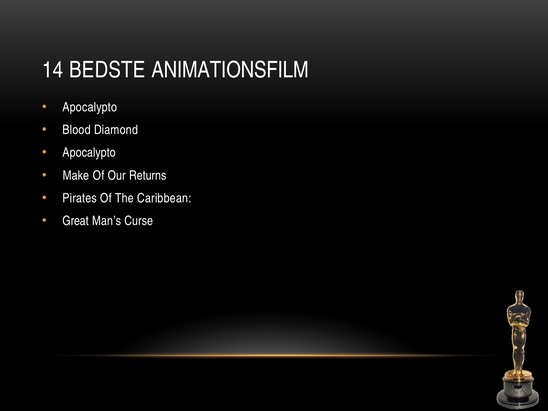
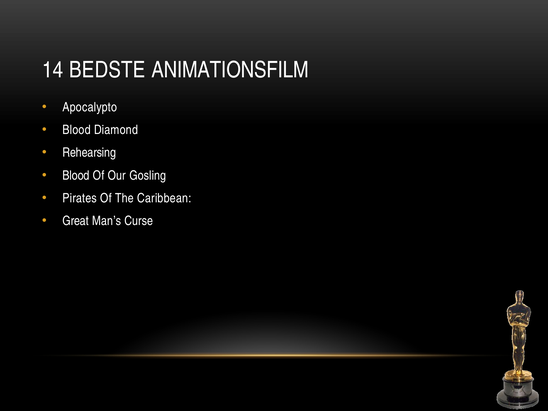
Apocalypto at (89, 153): Apocalypto -> Rehearsing
Make at (76, 175): Make -> Blood
Returns: Returns -> Gosling
